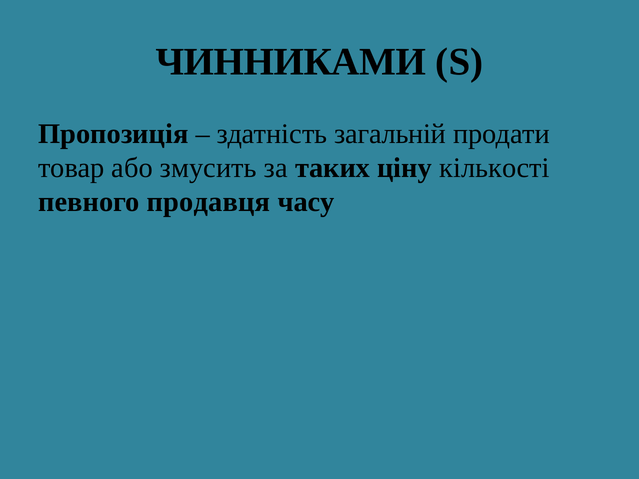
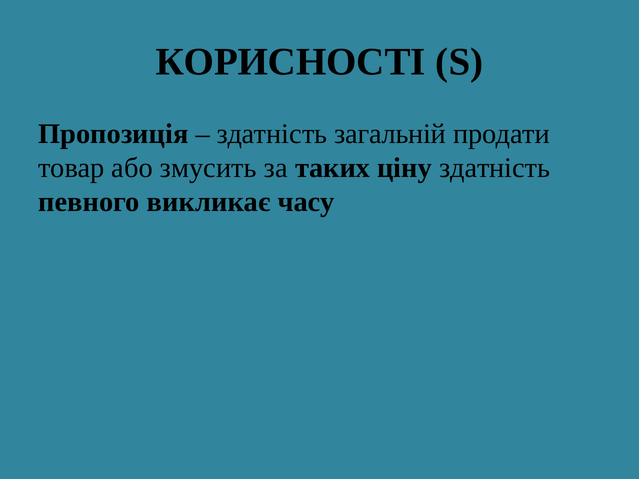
ЧИННИКАМИ: ЧИННИКАМИ -> КОРИСНОСТІ
ціну кількості: кількості -> здатність
продавця: продавця -> викликає
